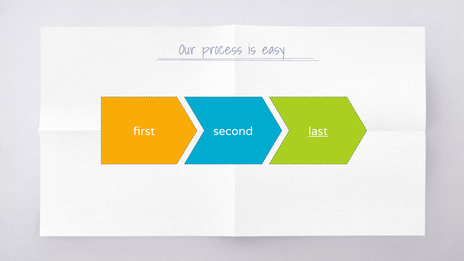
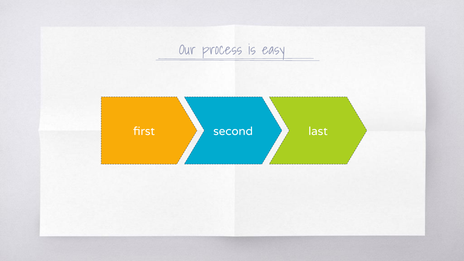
last underline: present -> none
